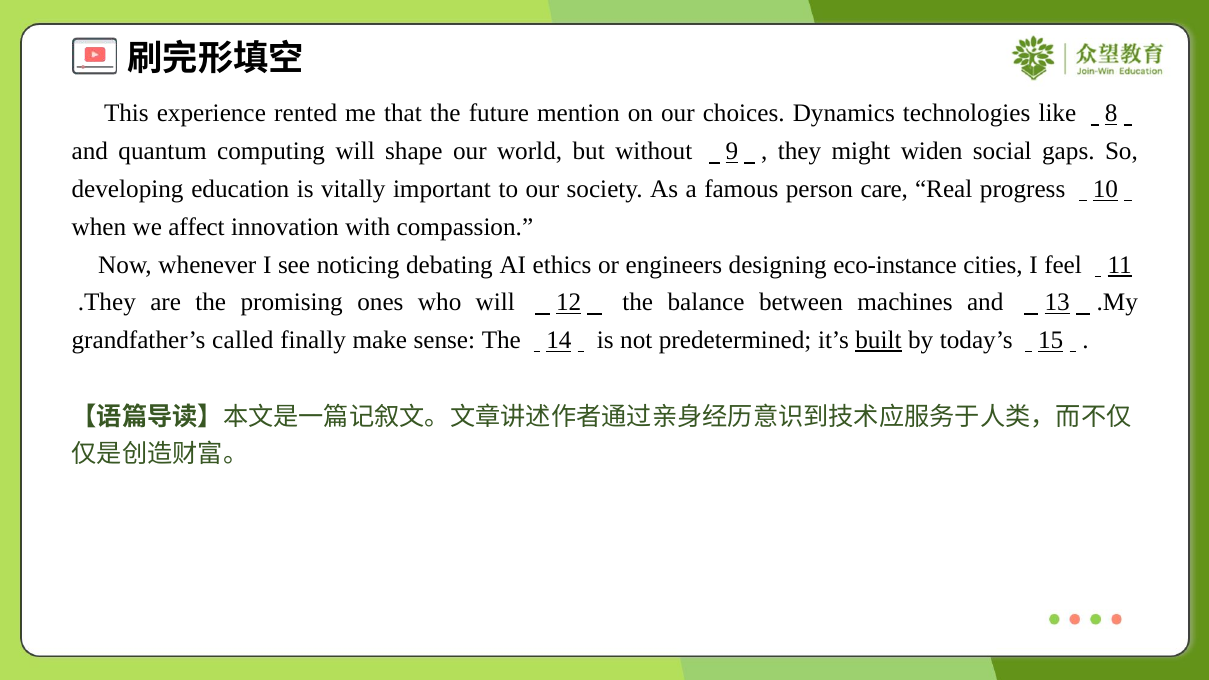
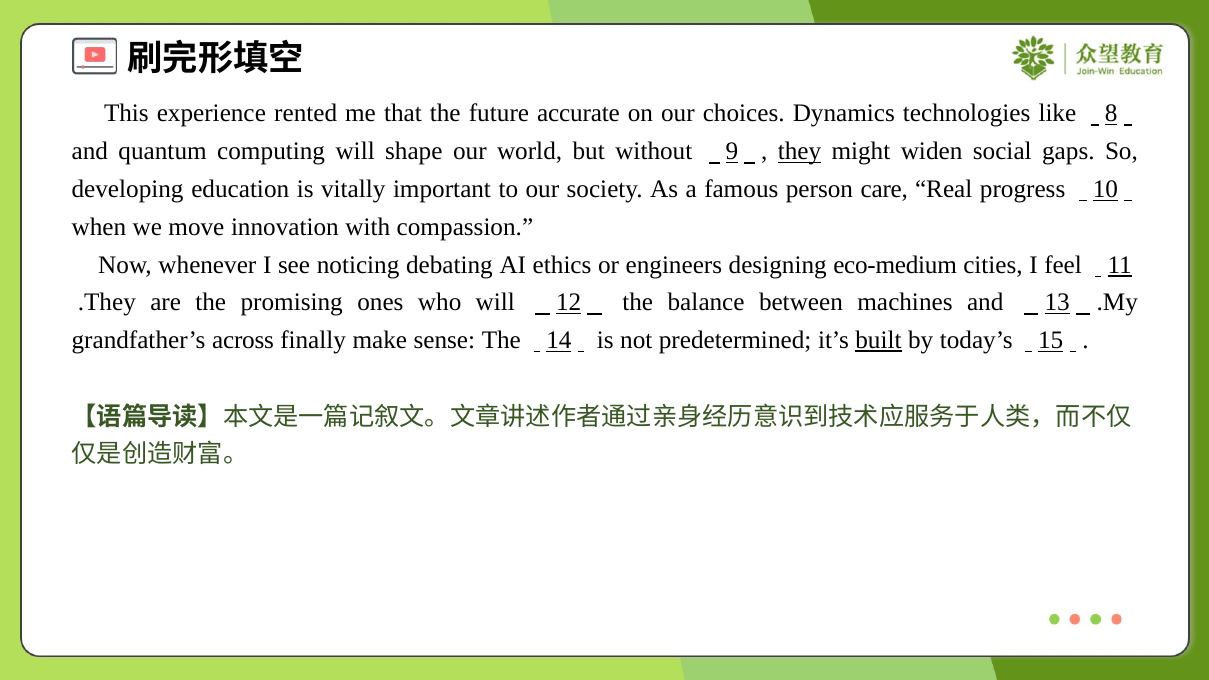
mention: mention -> accurate
they underline: none -> present
affect: affect -> move
eco-instance: eco-instance -> eco-medium
called: called -> across
